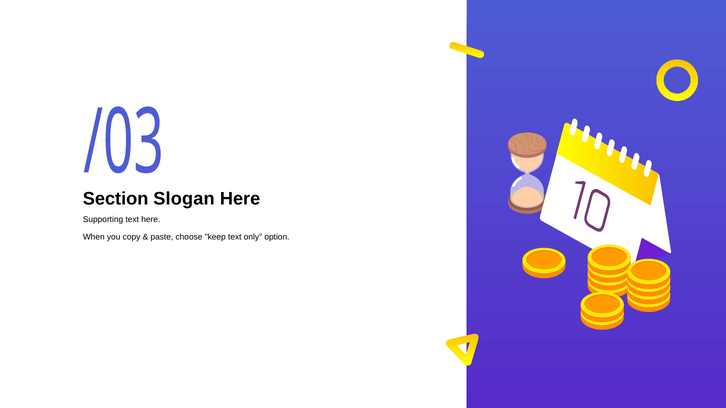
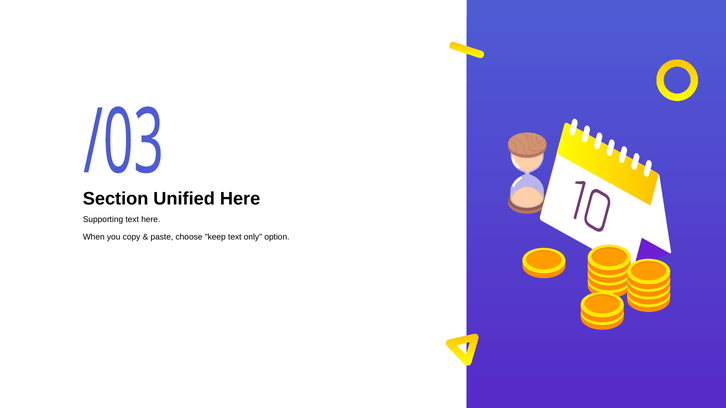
Slogan: Slogan -> Unified
